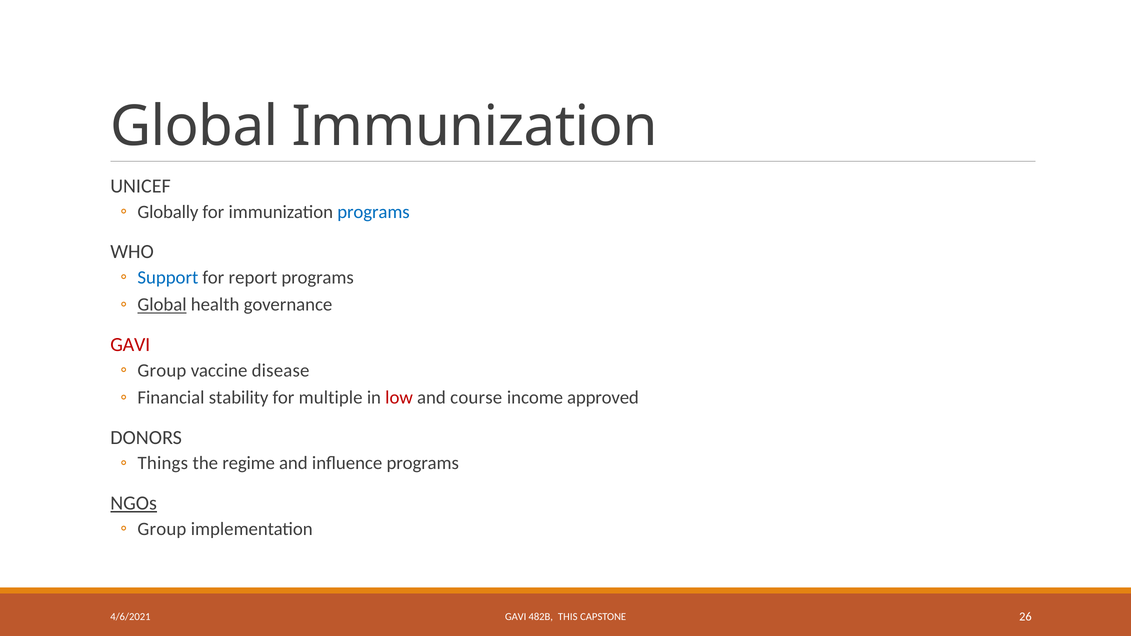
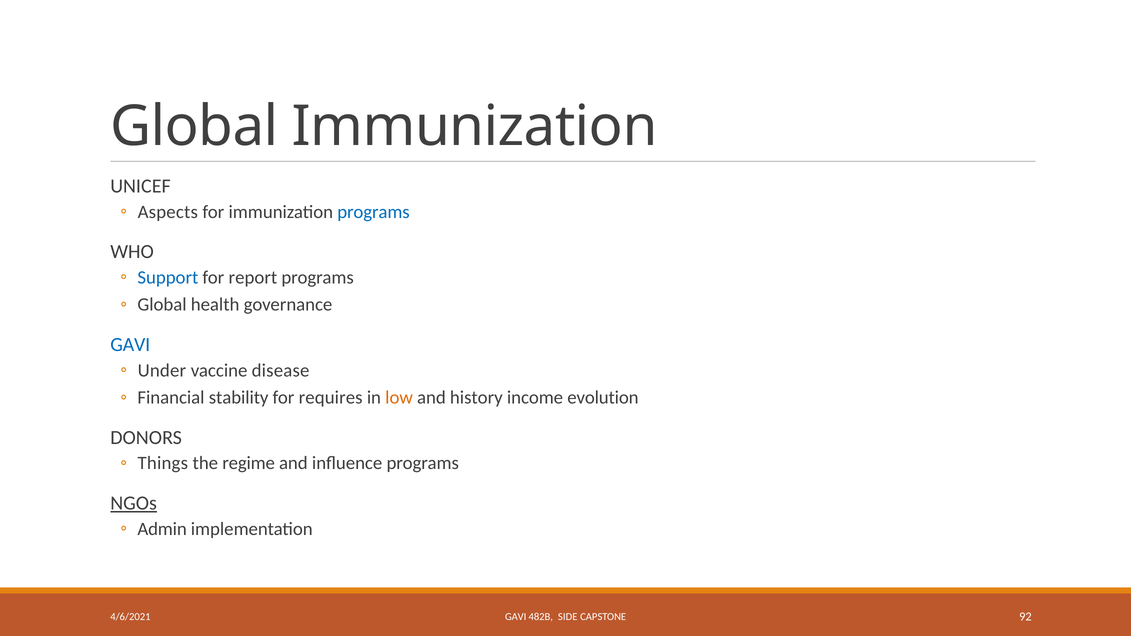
Globally: Globally -> Aspects
Global at (162, 305) underline: present -> none
GAVI at (130, 345) colour: red -> blue
Group at (162, 370): Group -> Under
multiple: multiple -> requires
low colour: red -> orange
course: course -> history
approved: approved -> evolution
Group at (162, 529): Group -> Admin
THIS: THIS -> SIDE
26: 26 -> 92
